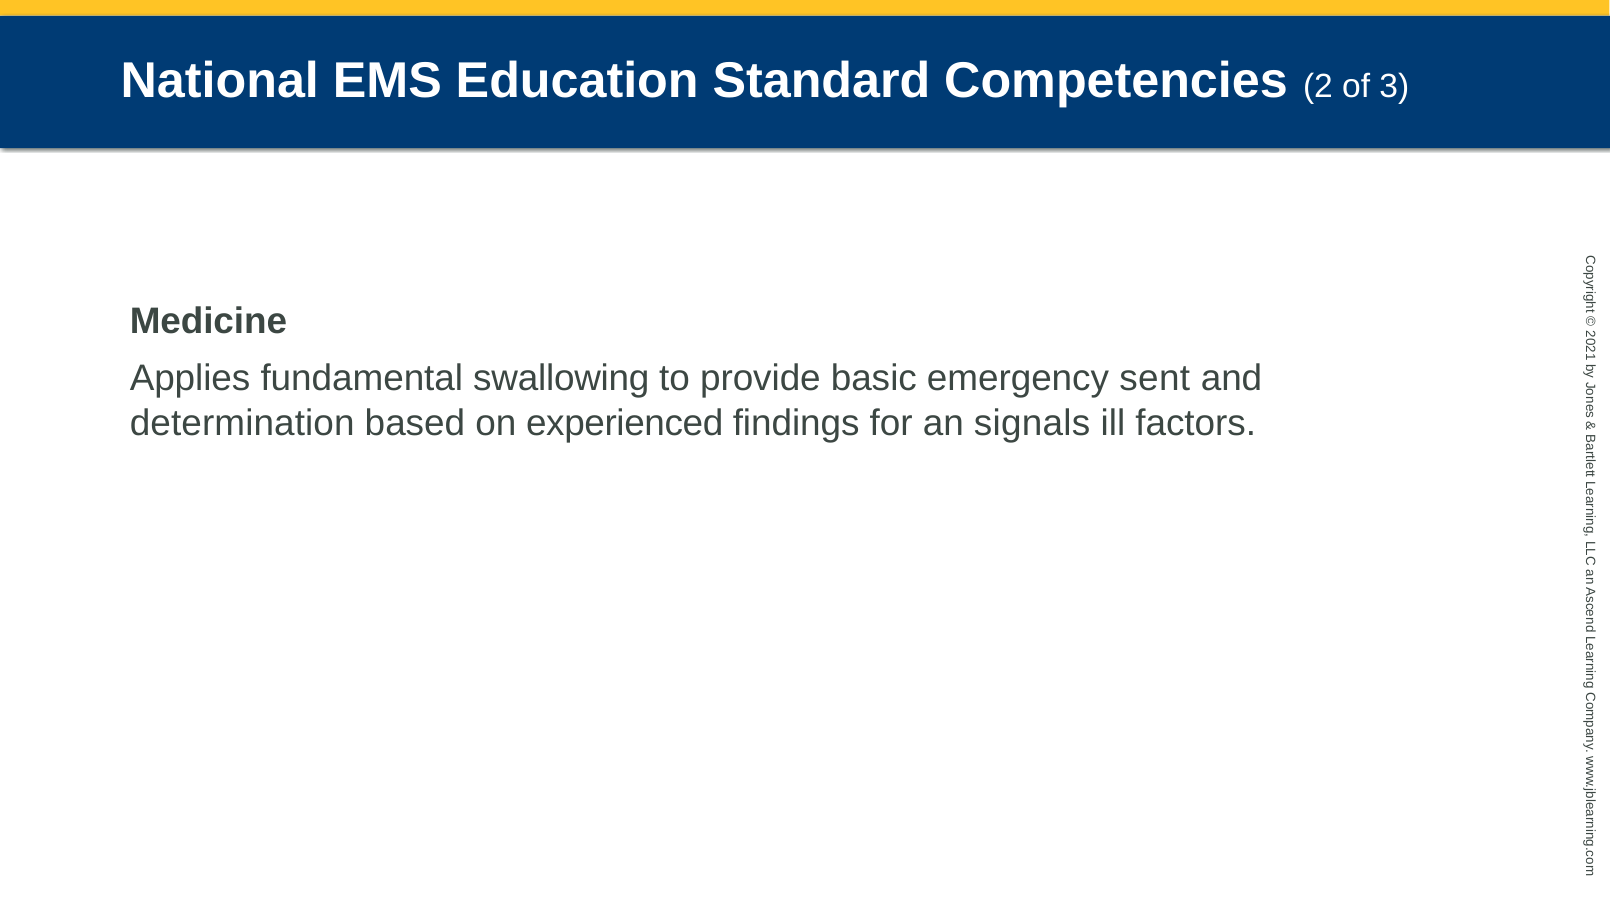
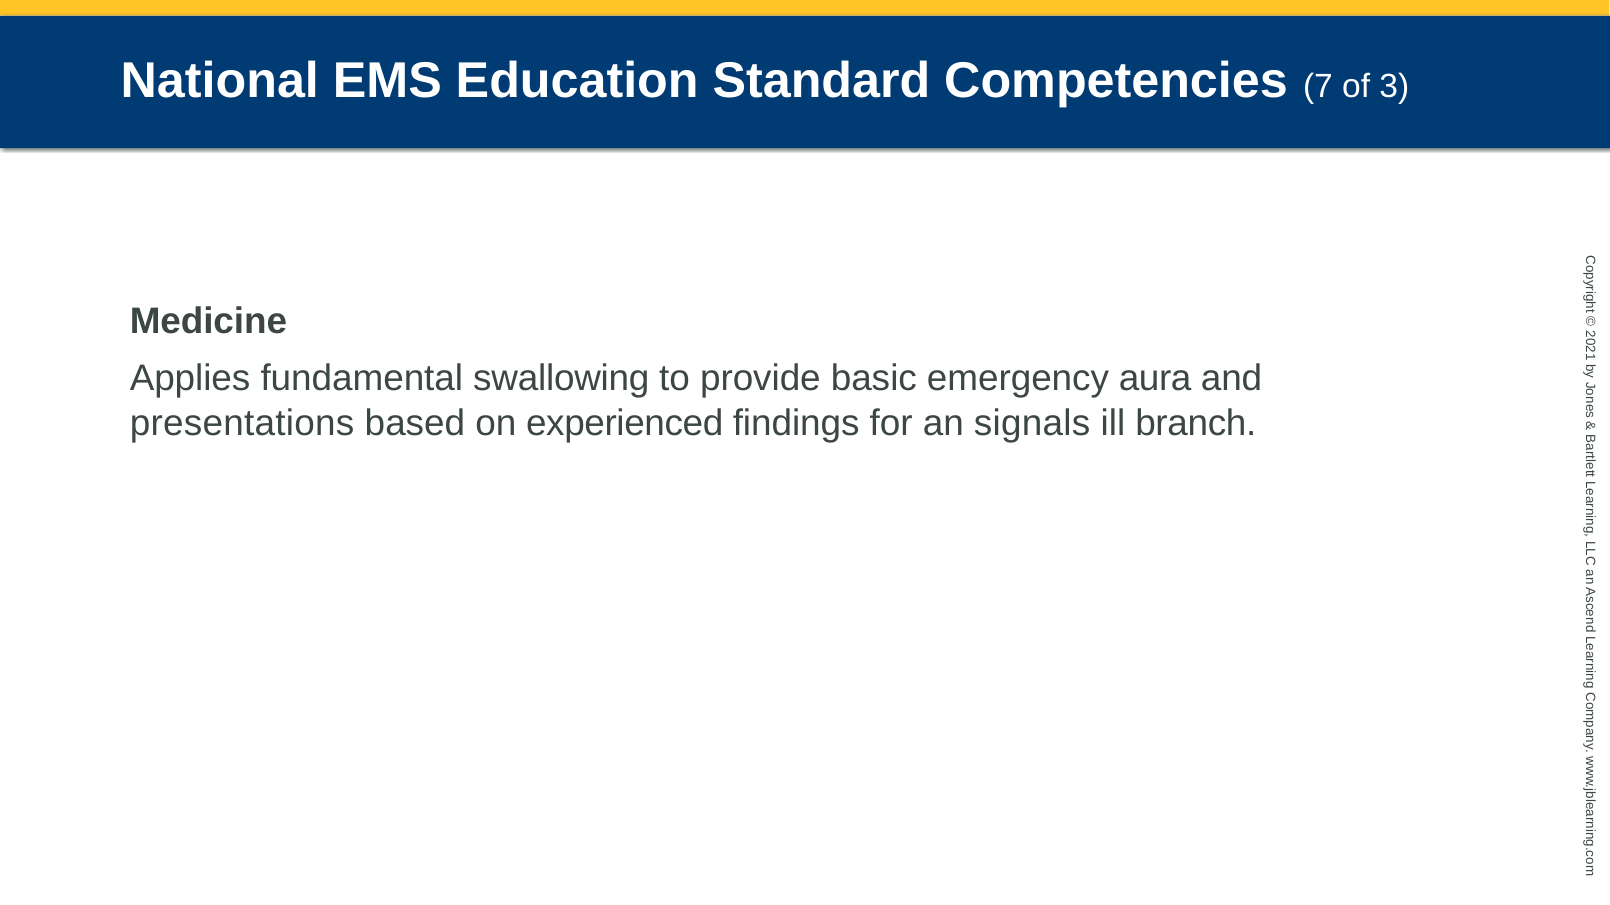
Competencies 2: 2 -> 7
sent: sent -> aura
determination: determination -> presentations
factors: factors -> branch
